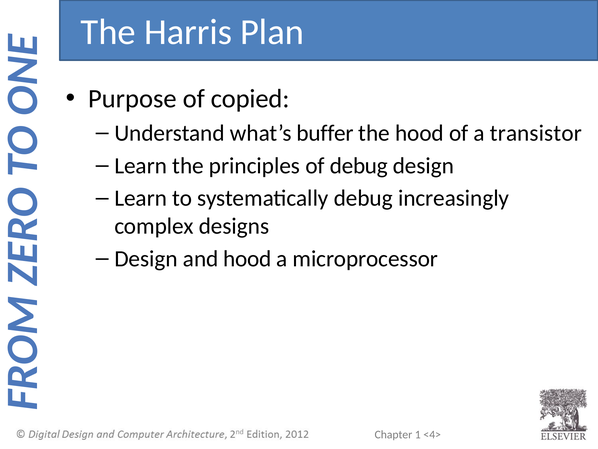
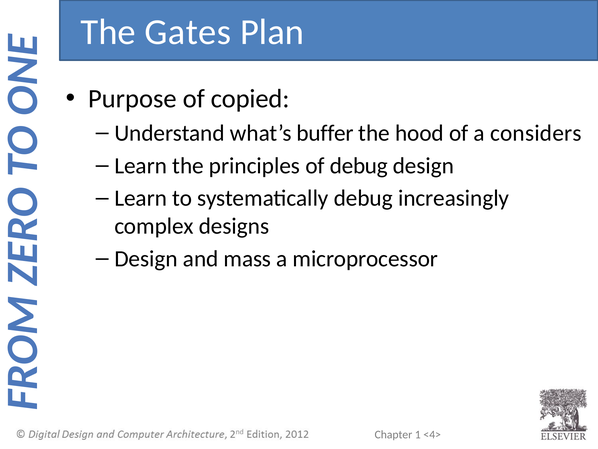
Harris: Harris -> Gates
transistor: transistor -> considers
and hood: hood -> mass
